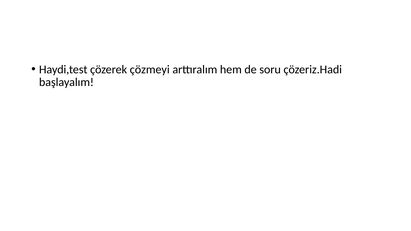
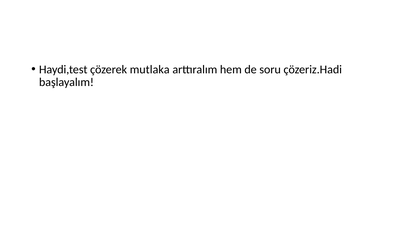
çözmeyi: çözmeyi -> mutlaka
